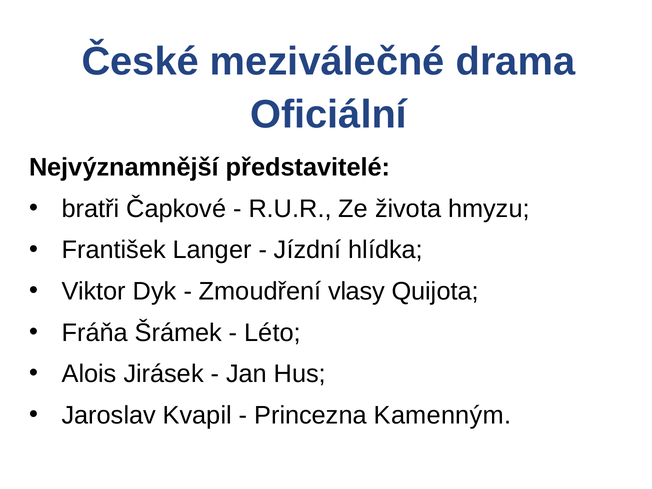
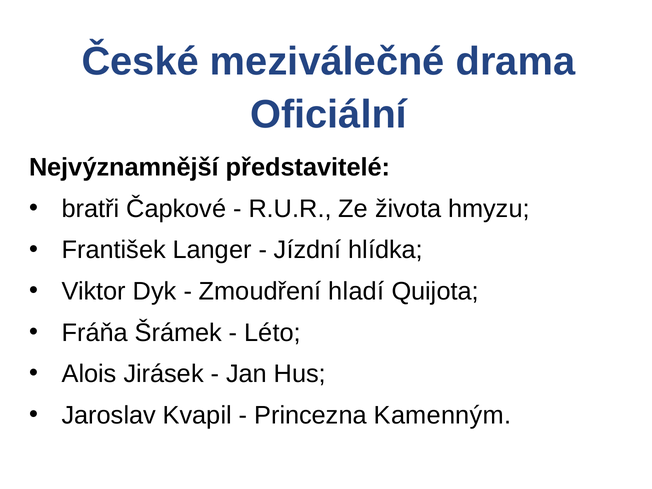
vlasy: vlasy -> hladí
